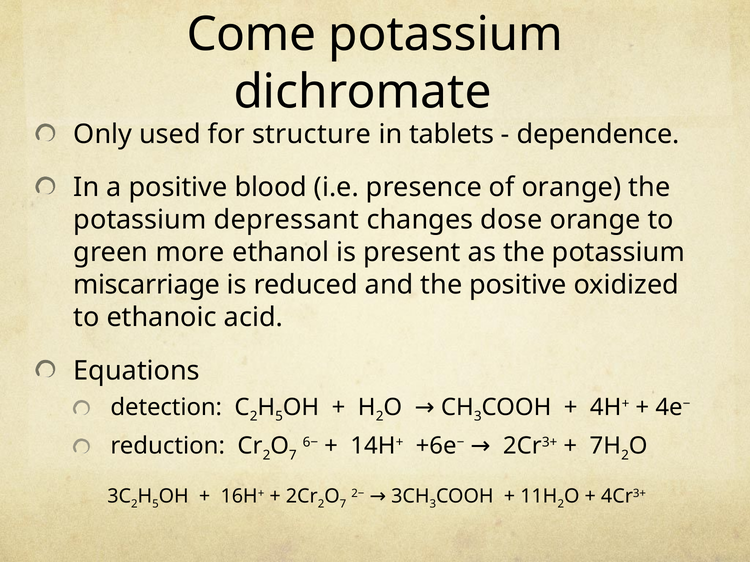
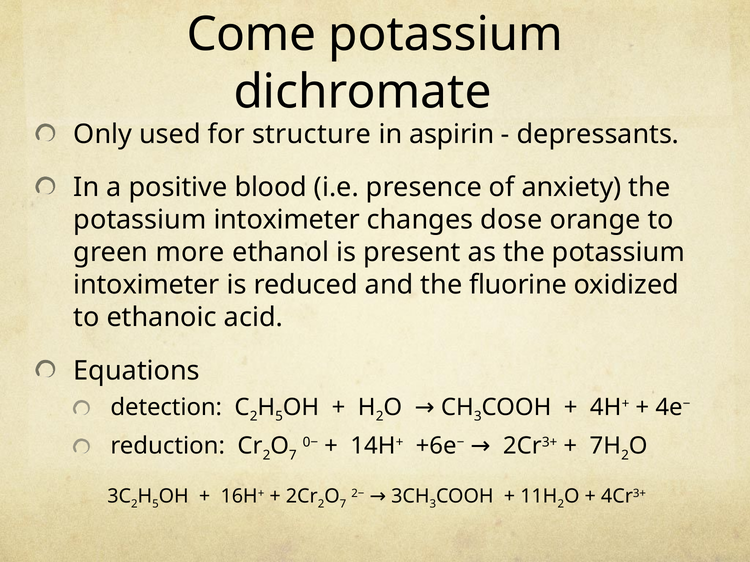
tablets: tablets -> aspirin
dependence: dependence -> depressants
of orange: orange -> anxiety
depressant at (286, 220): depressant -> intoximeter
miscarriage at (147, 285): miscarriage -> intoximeter
the positive: positive -> fluorine
6−: 6− -> 0−
